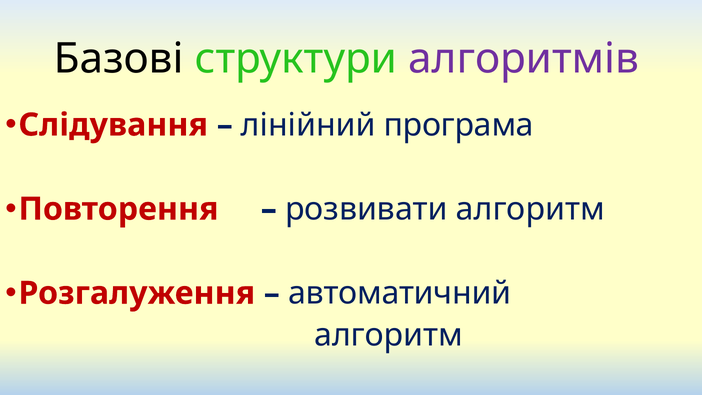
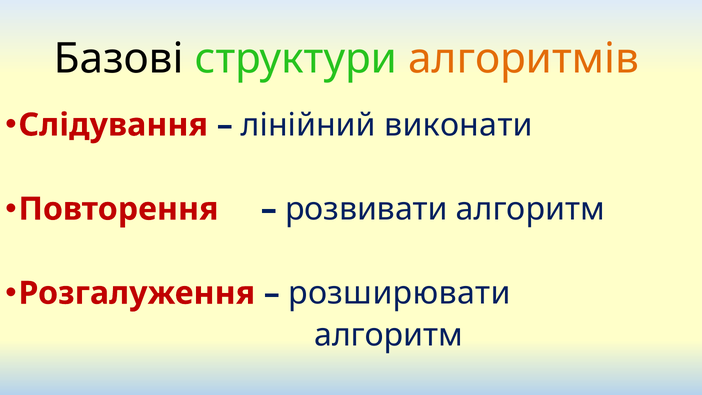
алгоритмів colour: purple -> orange
програма: програма -> виконати
автоматичний: автоматичний -> розширювати
